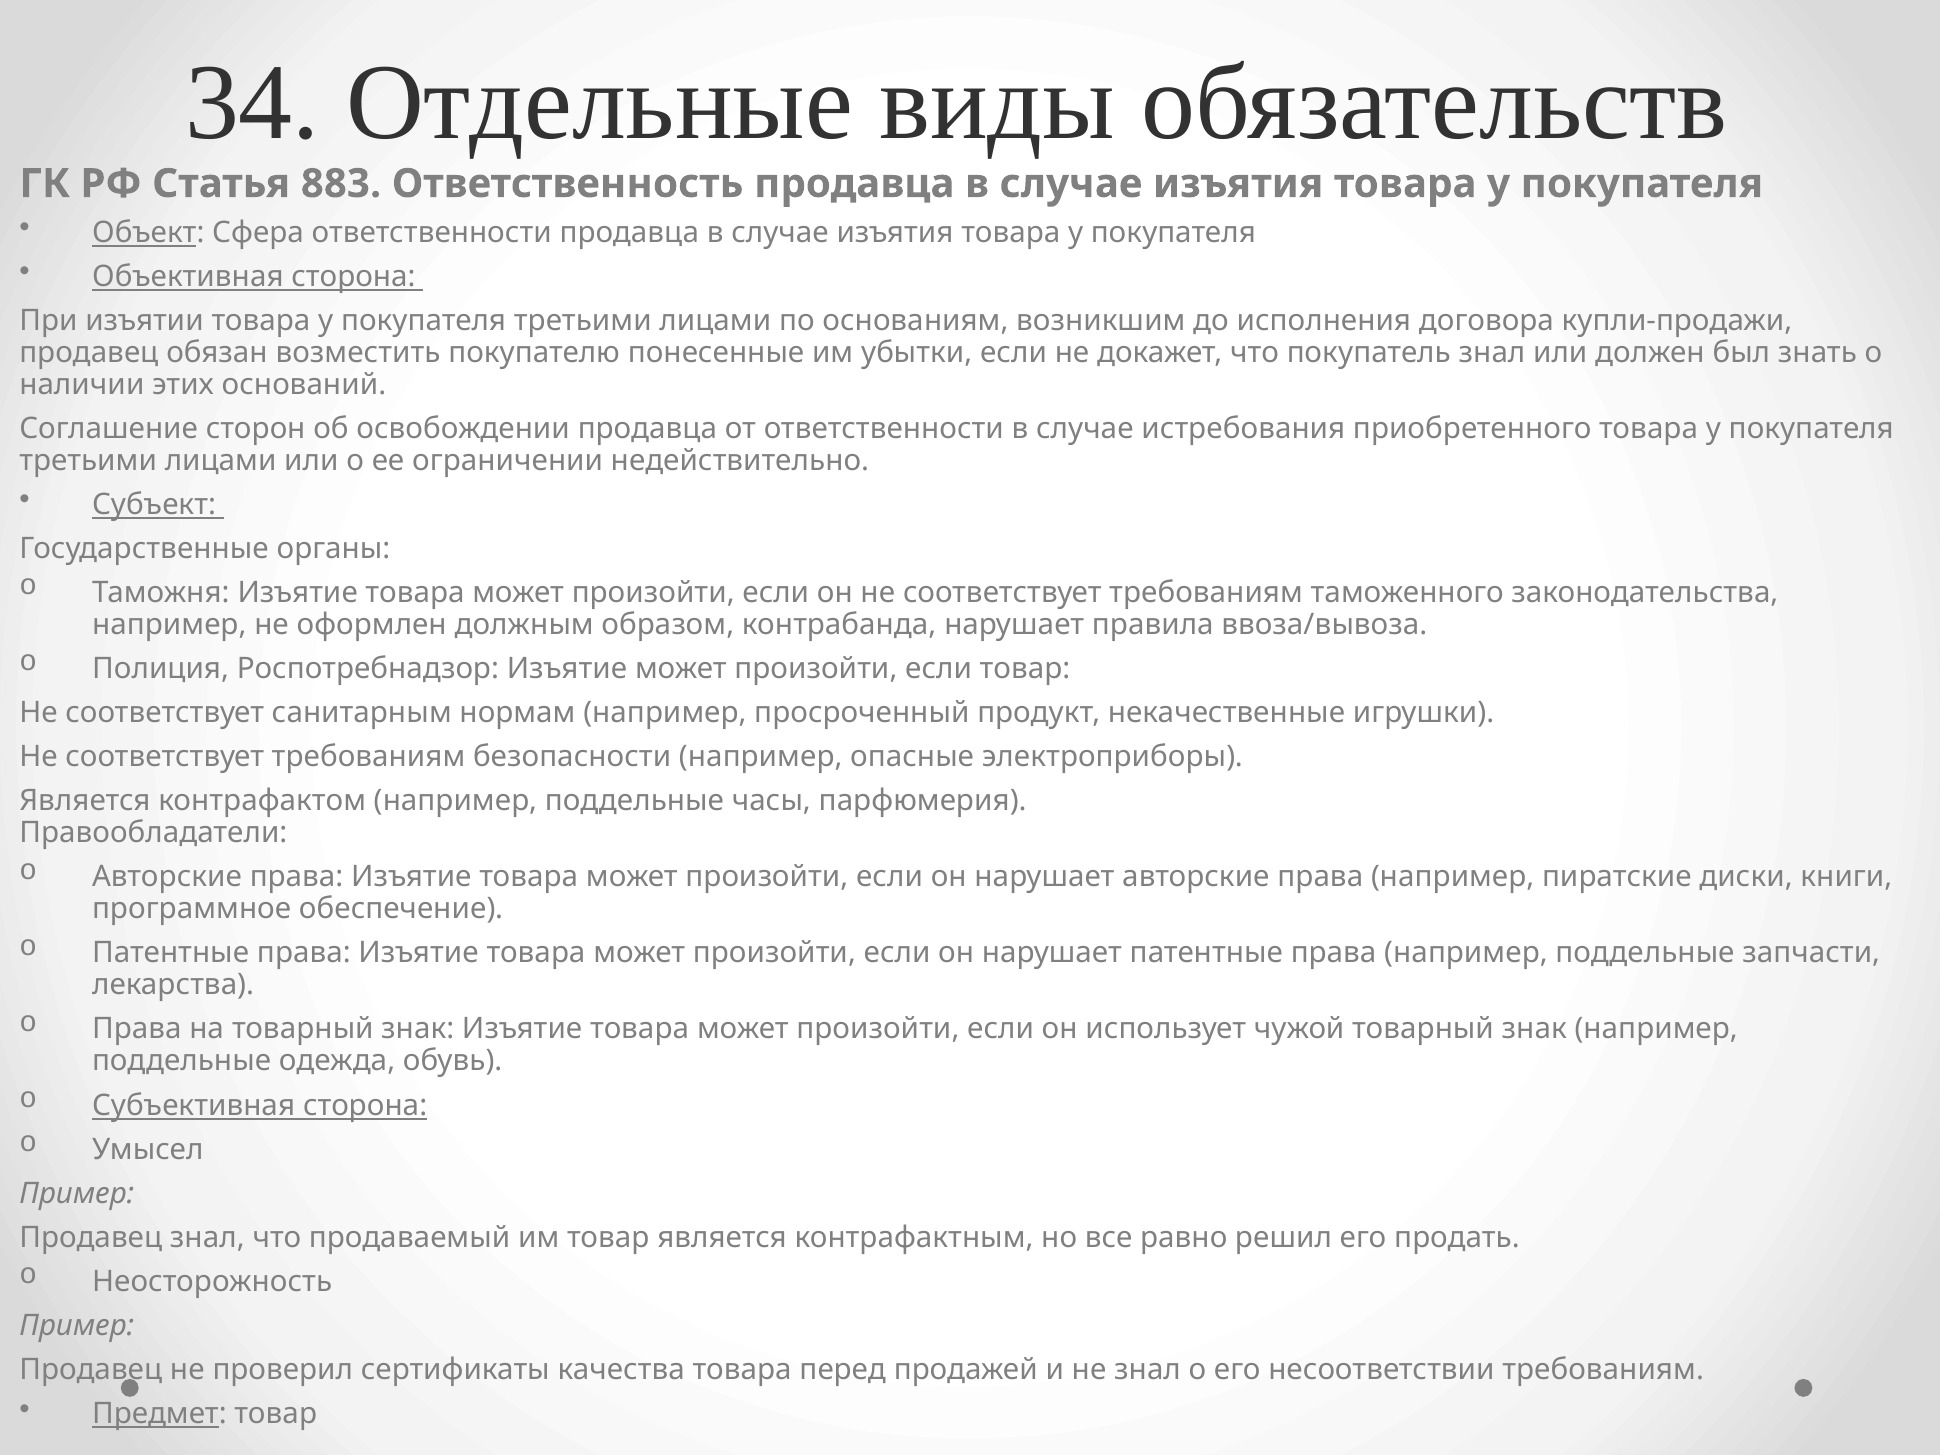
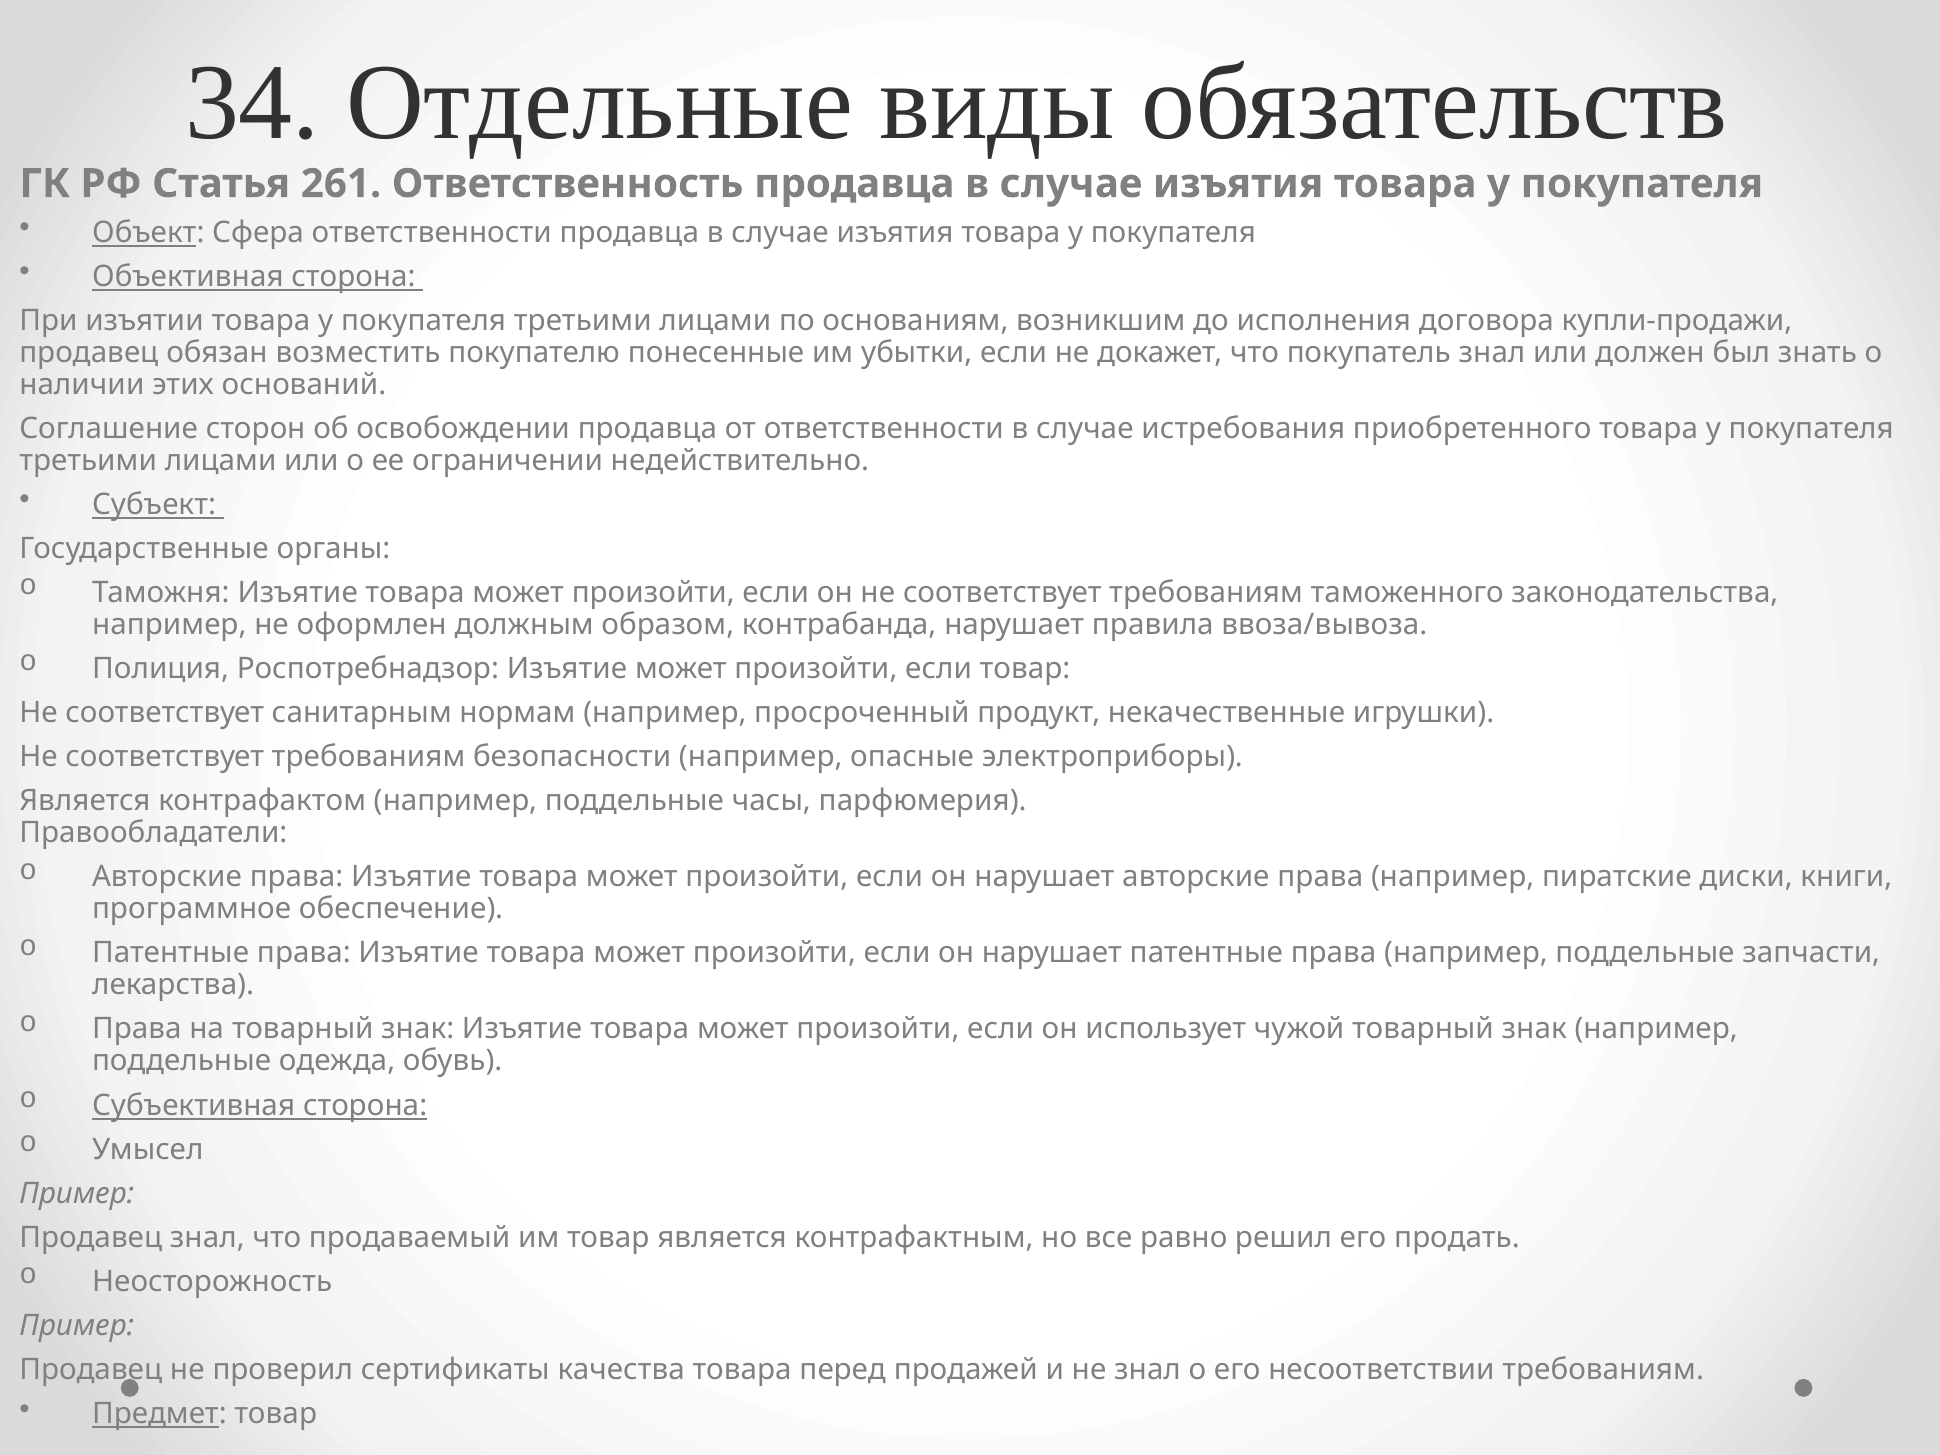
883: 883 -> 261
